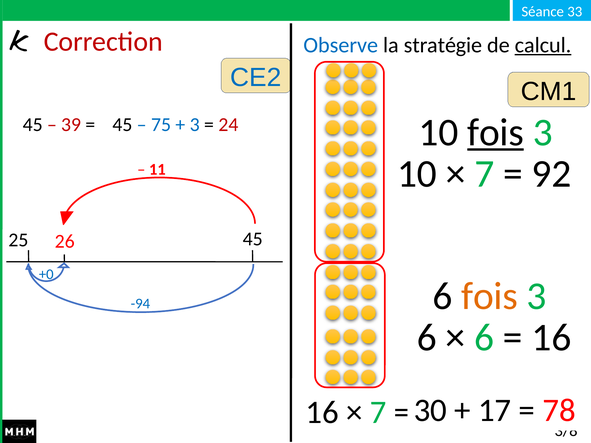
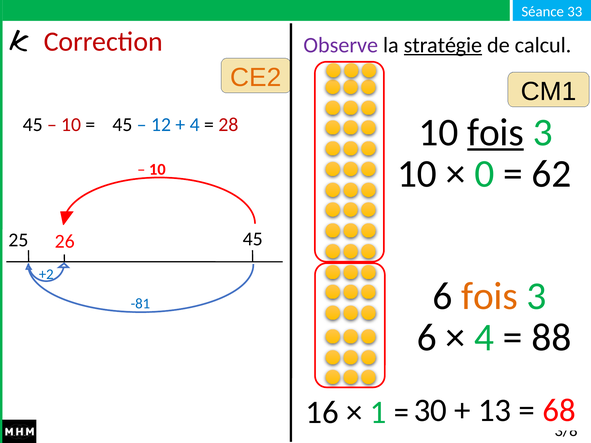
Observe colour: blue -> purple
stratégie underline: none -> present
calcul underline: present -> none
CE2 colour: blue -> orange
39 at (71, 125): 39 -> 10
75: 75 -> 12
3 at (195, 125): 3 -> 4
24: 24 -> 28
7 at (484, 174): 7 -> 0
92: 92 -> 62
11 at (157, 169): 11 -> 10
+0: +0 -> +2
-94: -94 -> -81
6 at (484, 338): 6 -> 4
16 at (551, 338): 16 -> 88
17: 17 -> 13
78: 78 -> 68
7 at (378, 412): 7 -> 1
